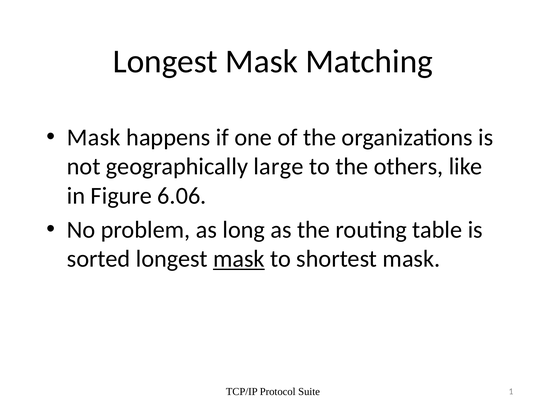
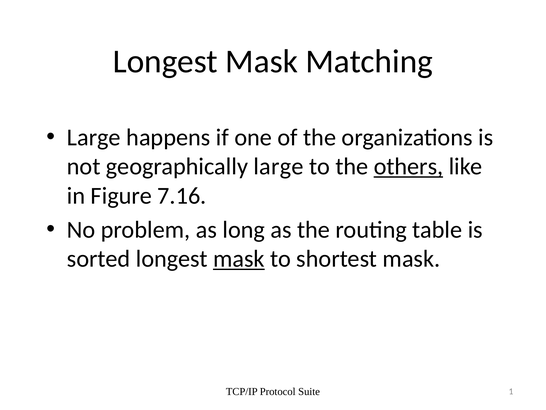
Mask at (94, 137): Mask -> Large
others underline: none -> present
6.06: 6.06 -> 7.16
